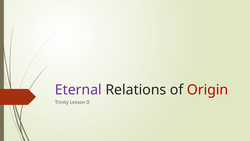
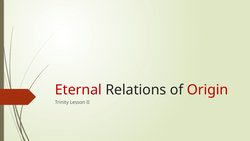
Eternal colour: purple -> red
